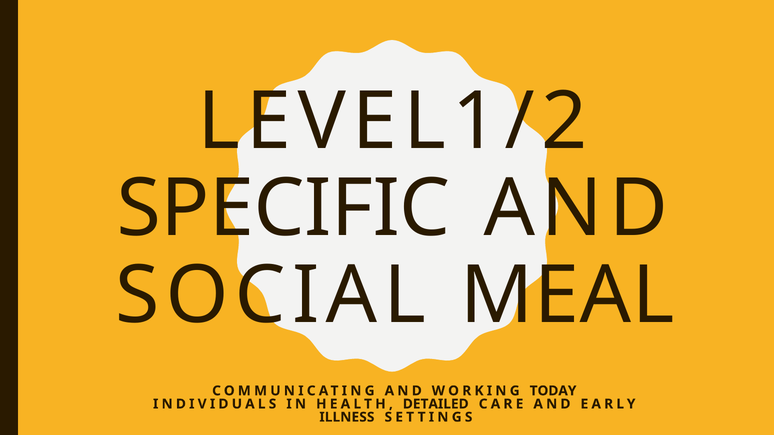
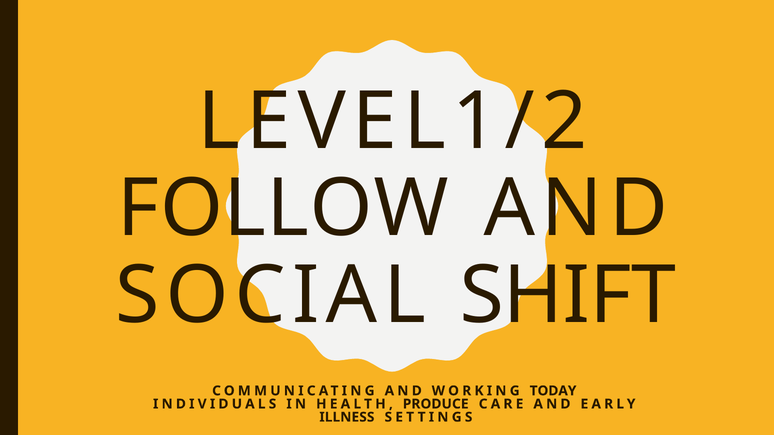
SPECIFIC: SPECIFIC -> FOLLOW
MEAL: MEAL -> SHIFT
DETAILED: DETAILED -> PRODUCE
